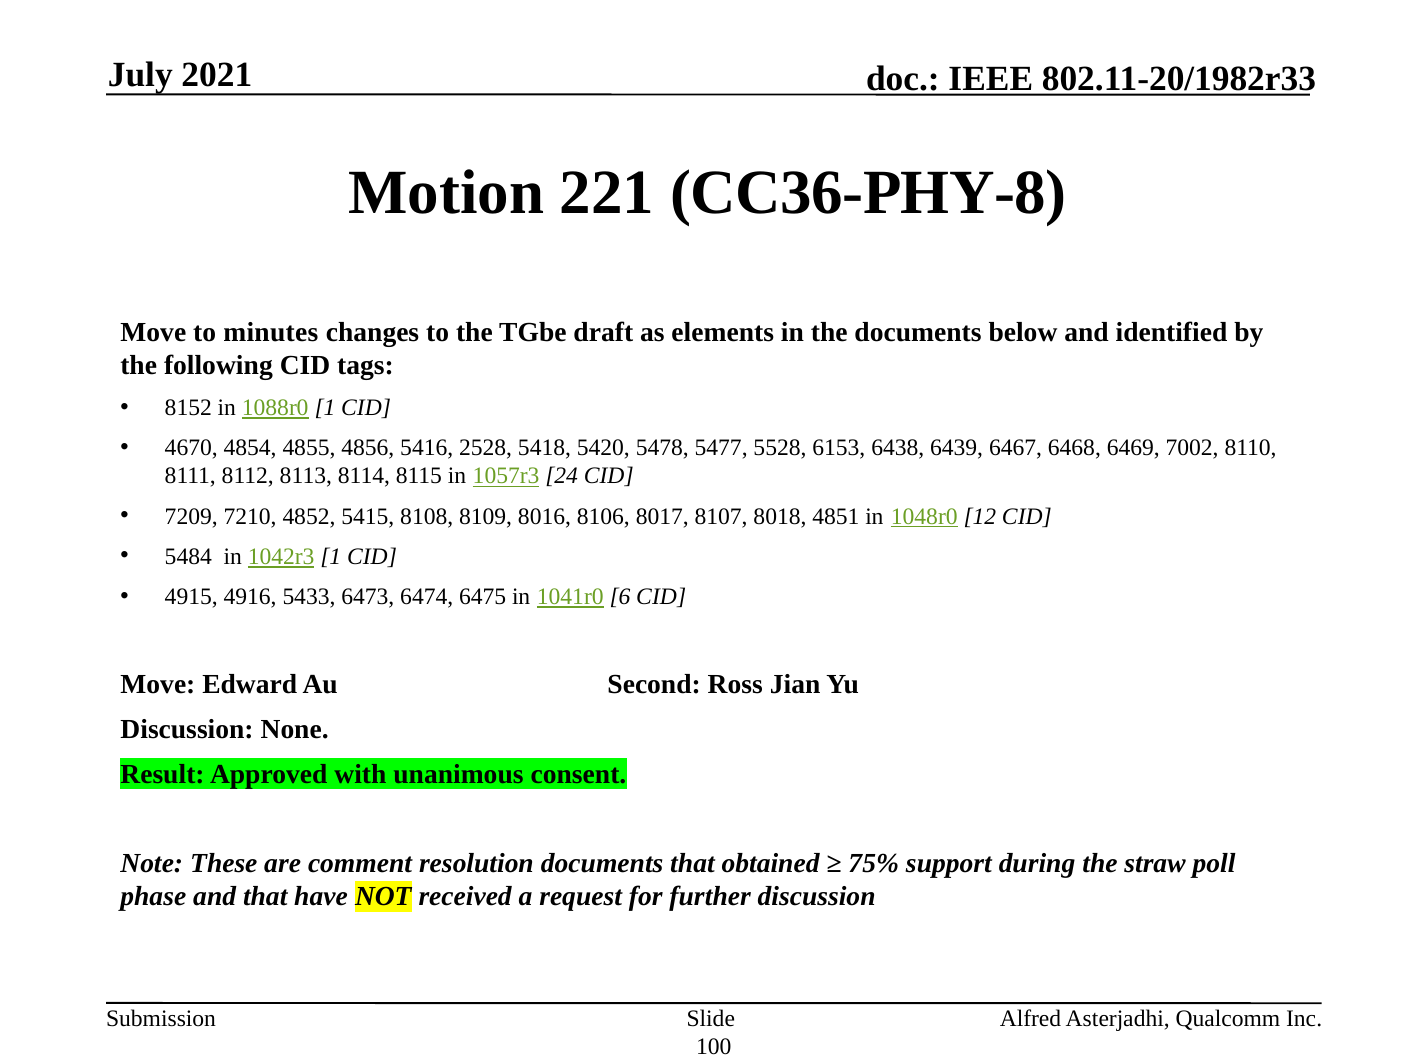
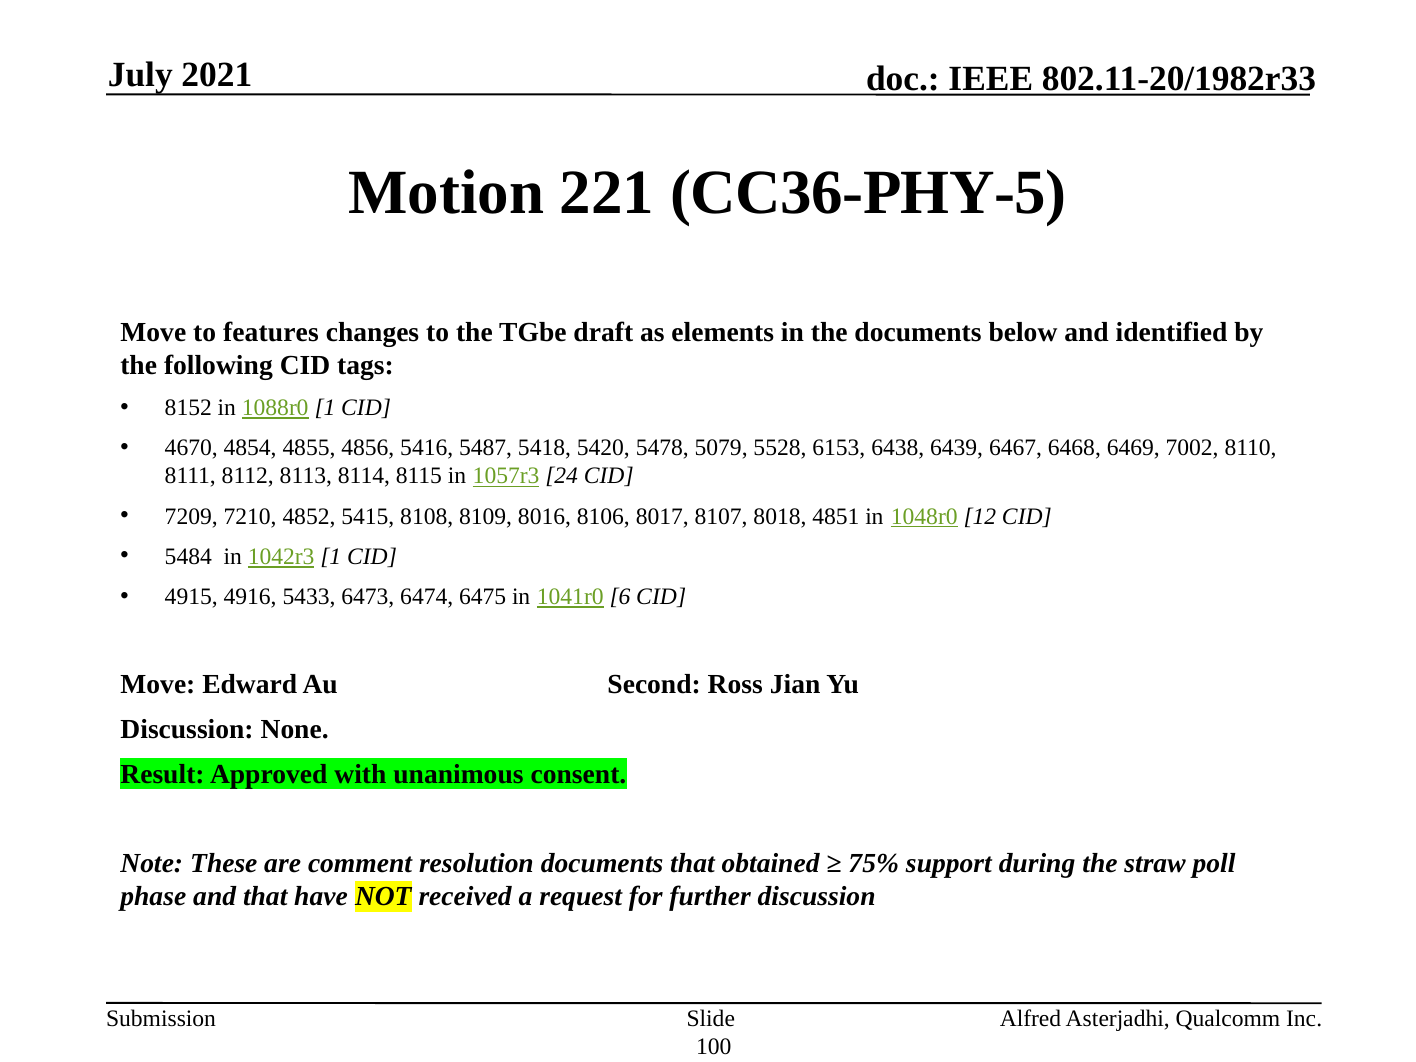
CC36-PHY-8: CC36-PHY-8 -> CC36-PHY-5
minutes: minutes -> features
2528: 2528 -> 5487
5477: 5477 -> 5079
